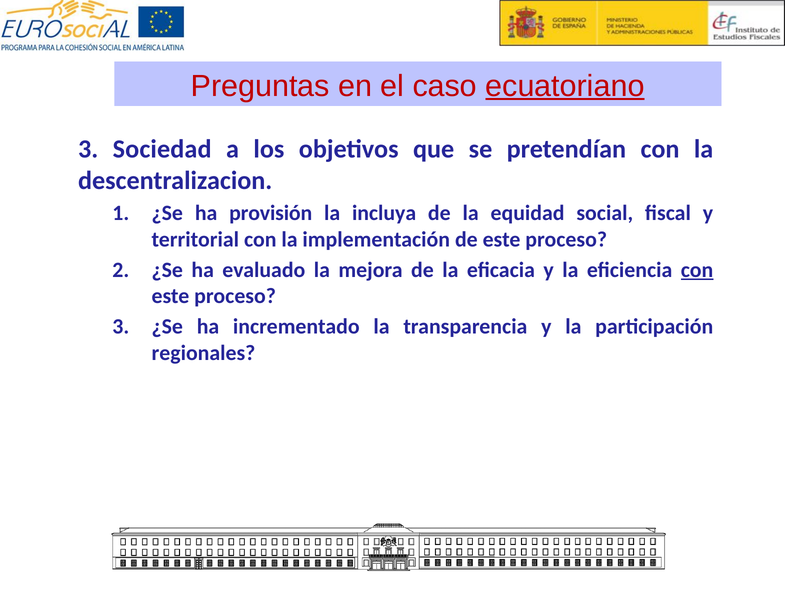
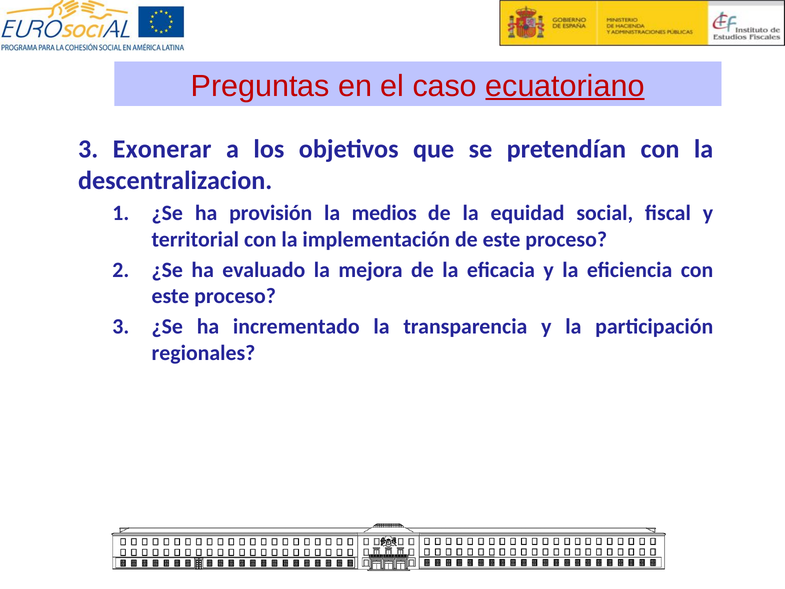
Sociedad: Sociedad -> Exonerar
incluya: incluya -> medios
con at (697, 270) underline: present -> none
